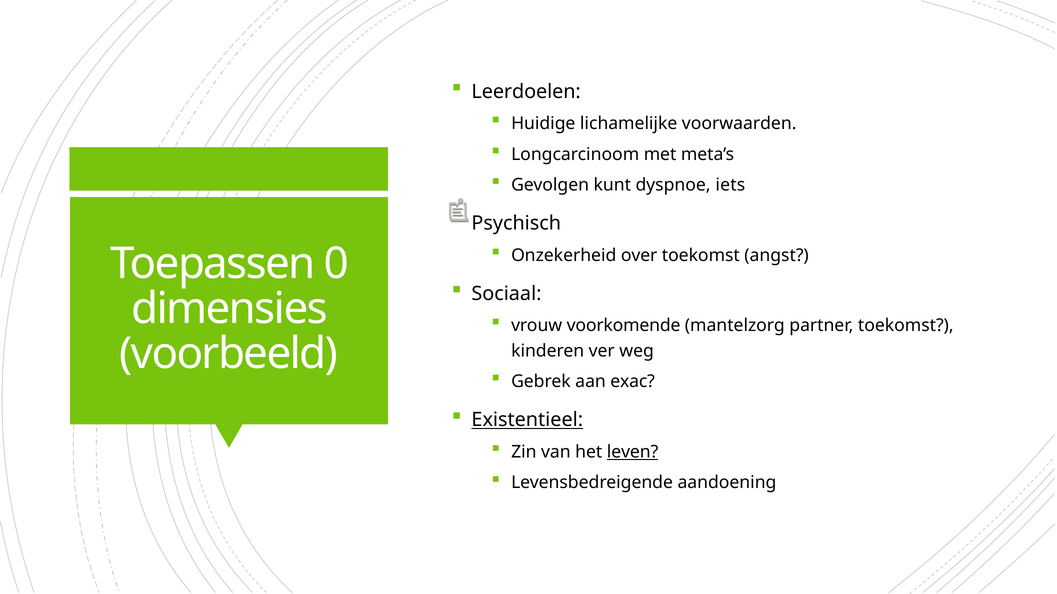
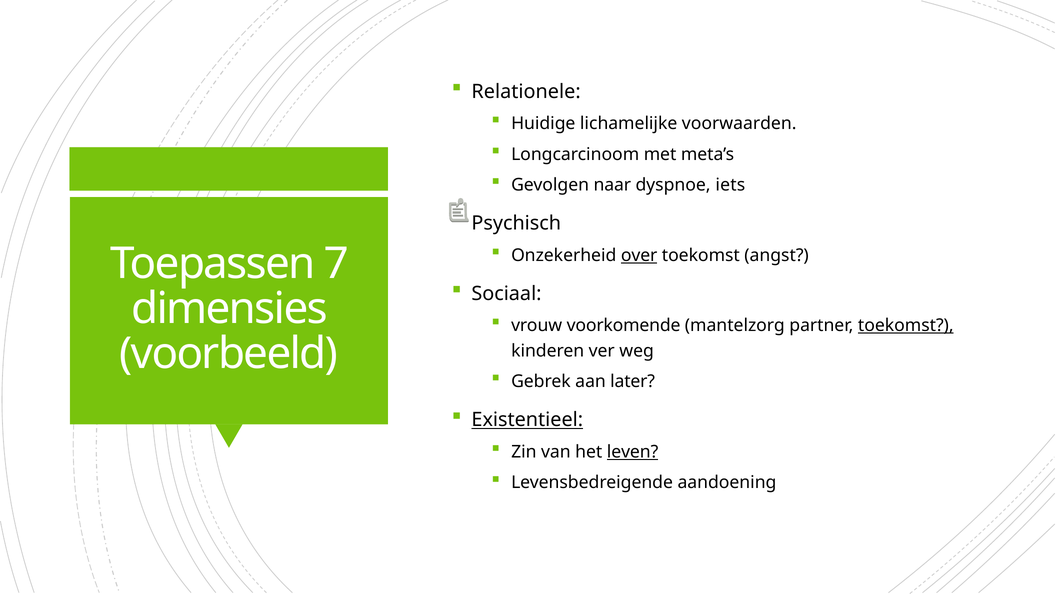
Leerdoelen: Leerdoelen -> Relationele
kunt: kunt -> naar
over underline: none -> present
0: 0 -> 7
toekomst at (906, 326) underline: none -> present
exac: exac -> later
